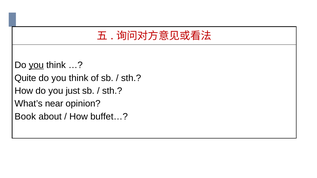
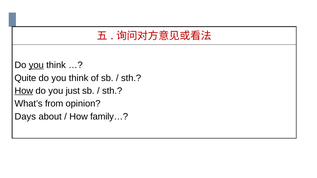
How at (24, 91) underline: none -> present
near: near -> from
Book: Book -> Days
buffet…: buffet… -> family…
